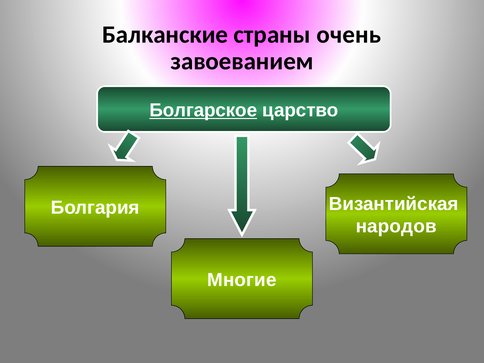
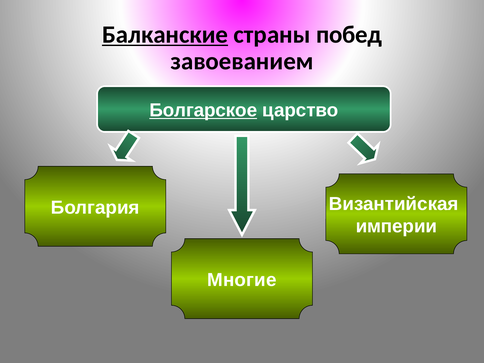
Балканские underline: none -> present
очень: очень -> побед
народов: народов -> империи
